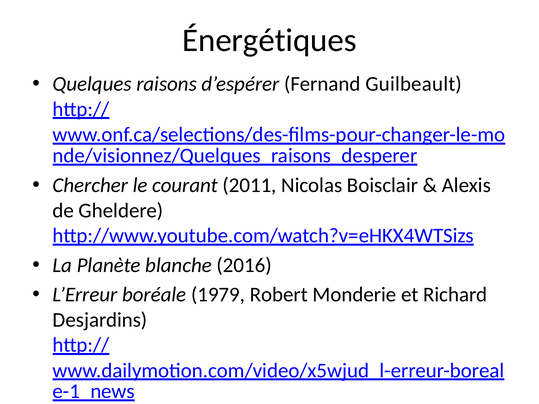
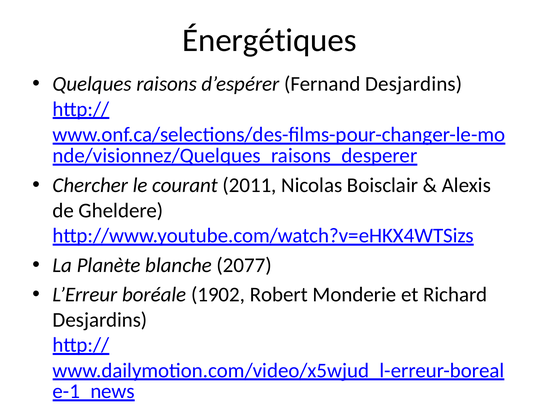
Fernand Guilbeault: Guilbeault -> Desjardins
2016: 2016 -> 2077
1979: 1979 -> 1902
